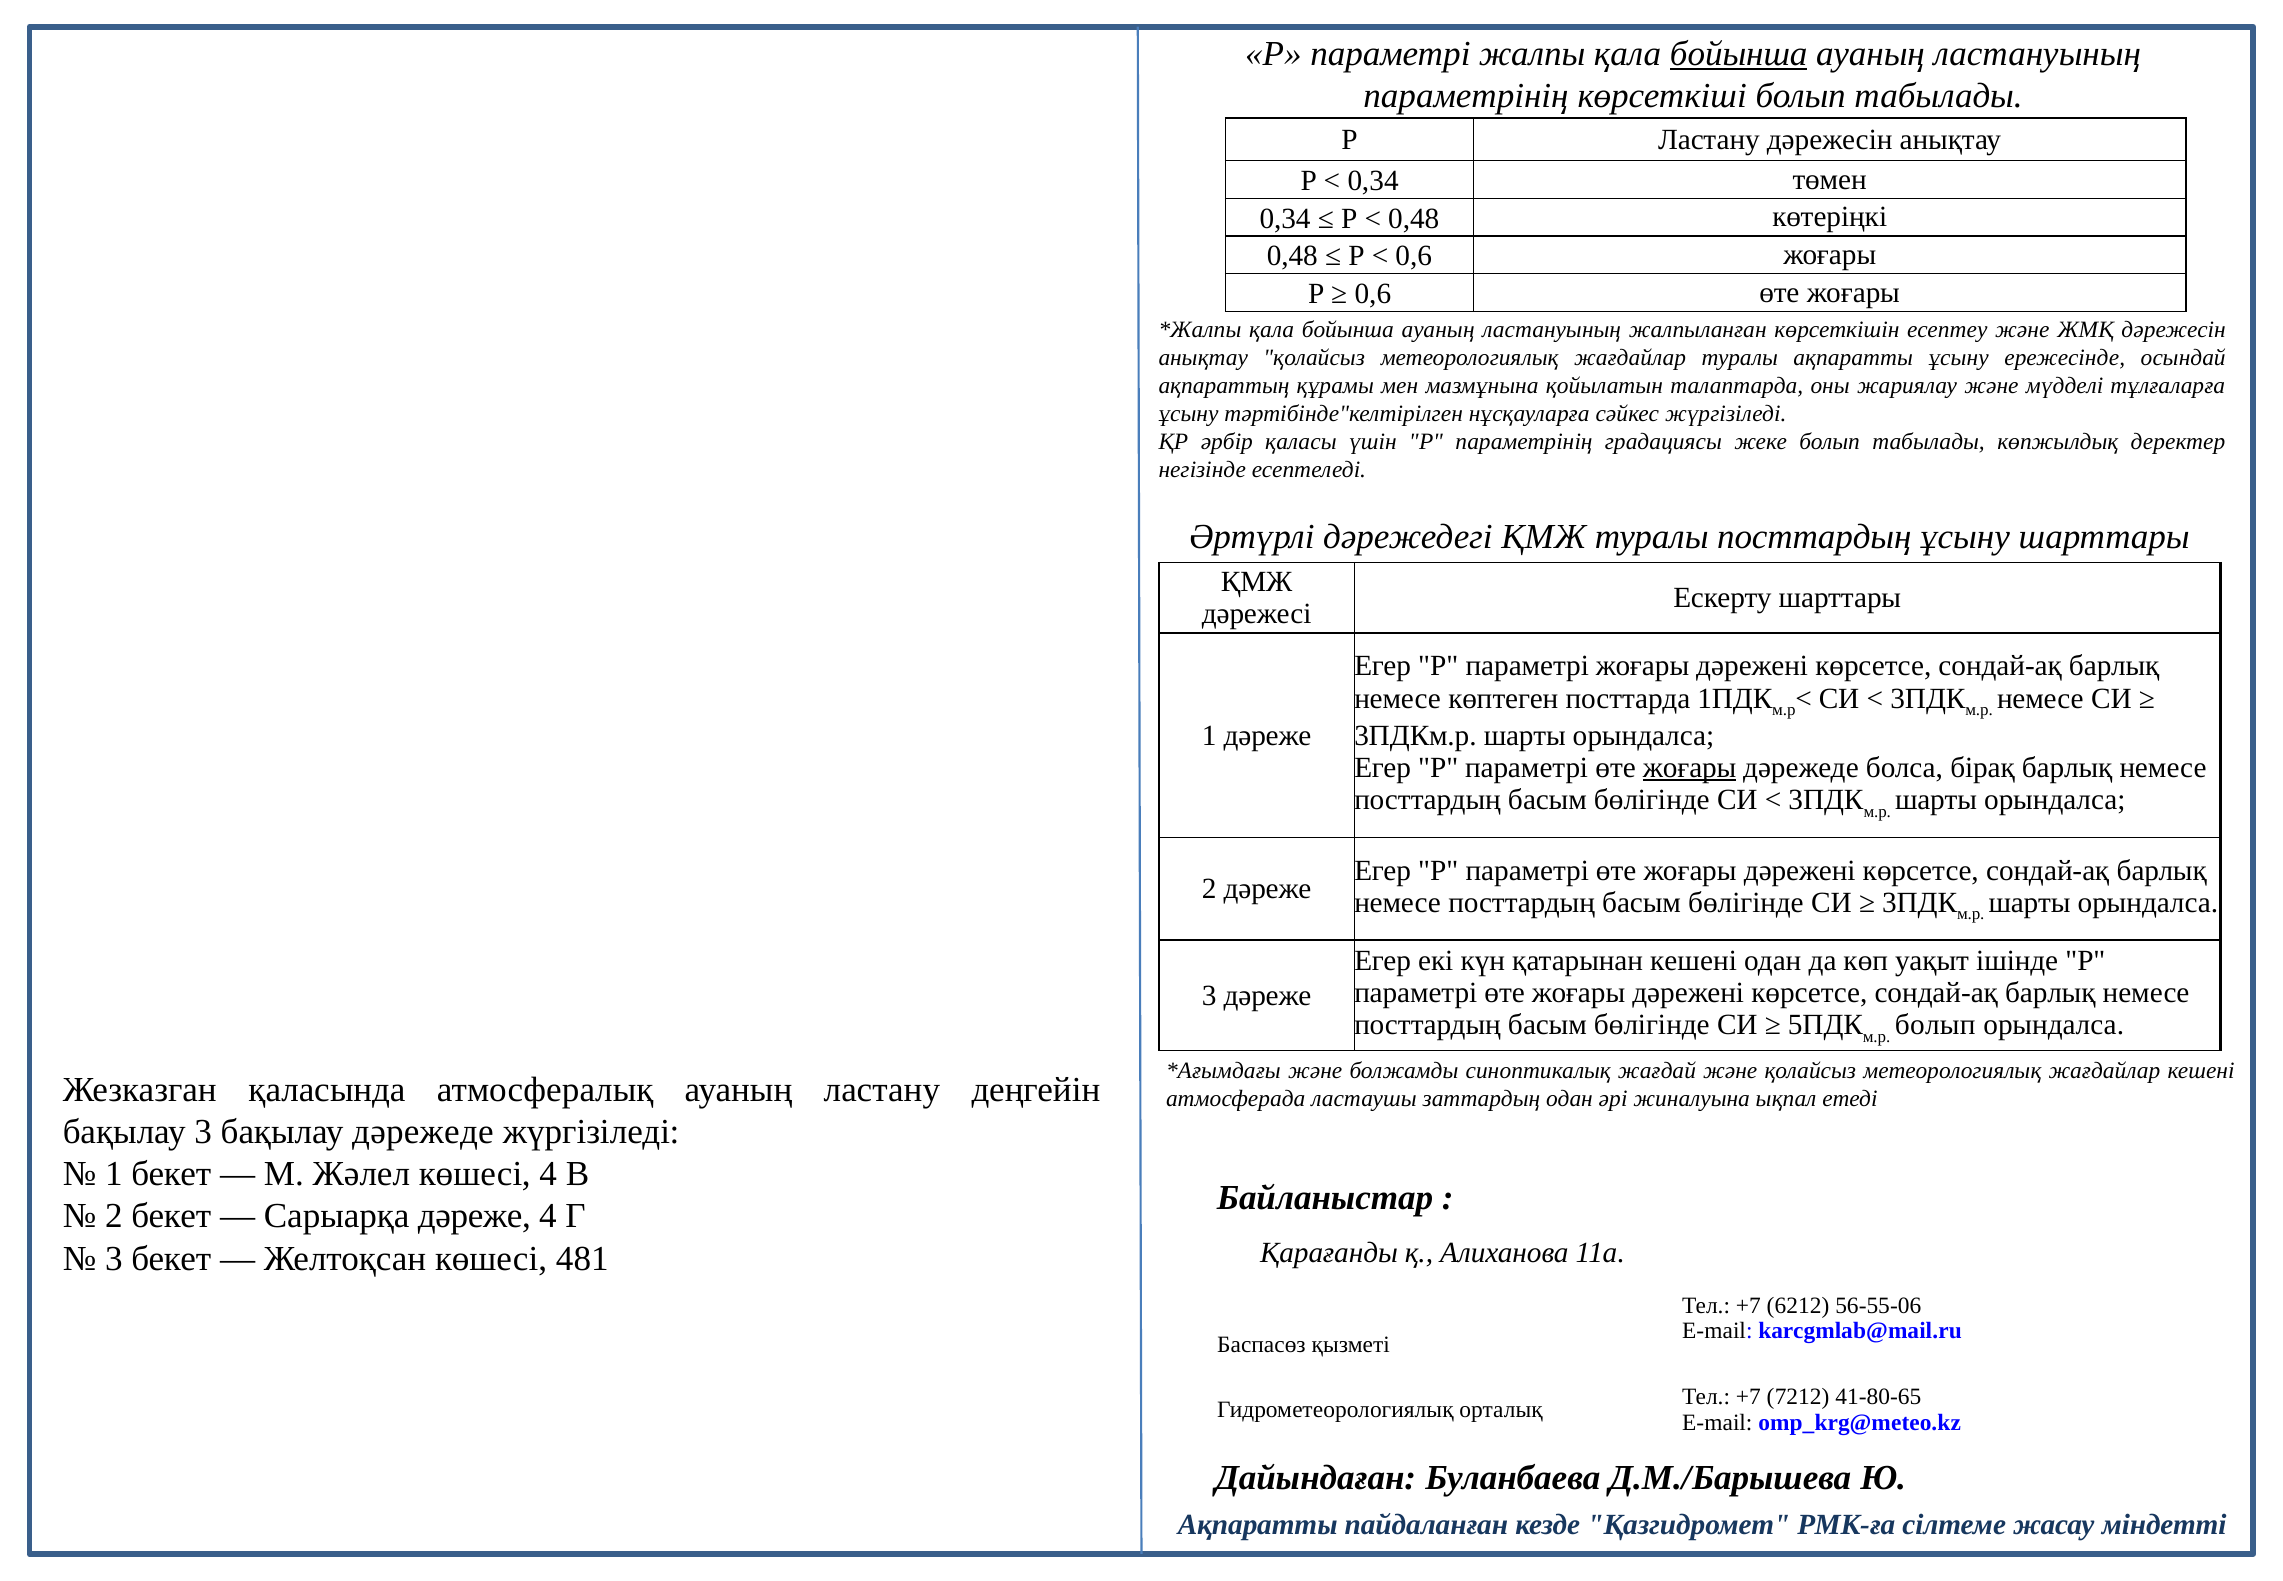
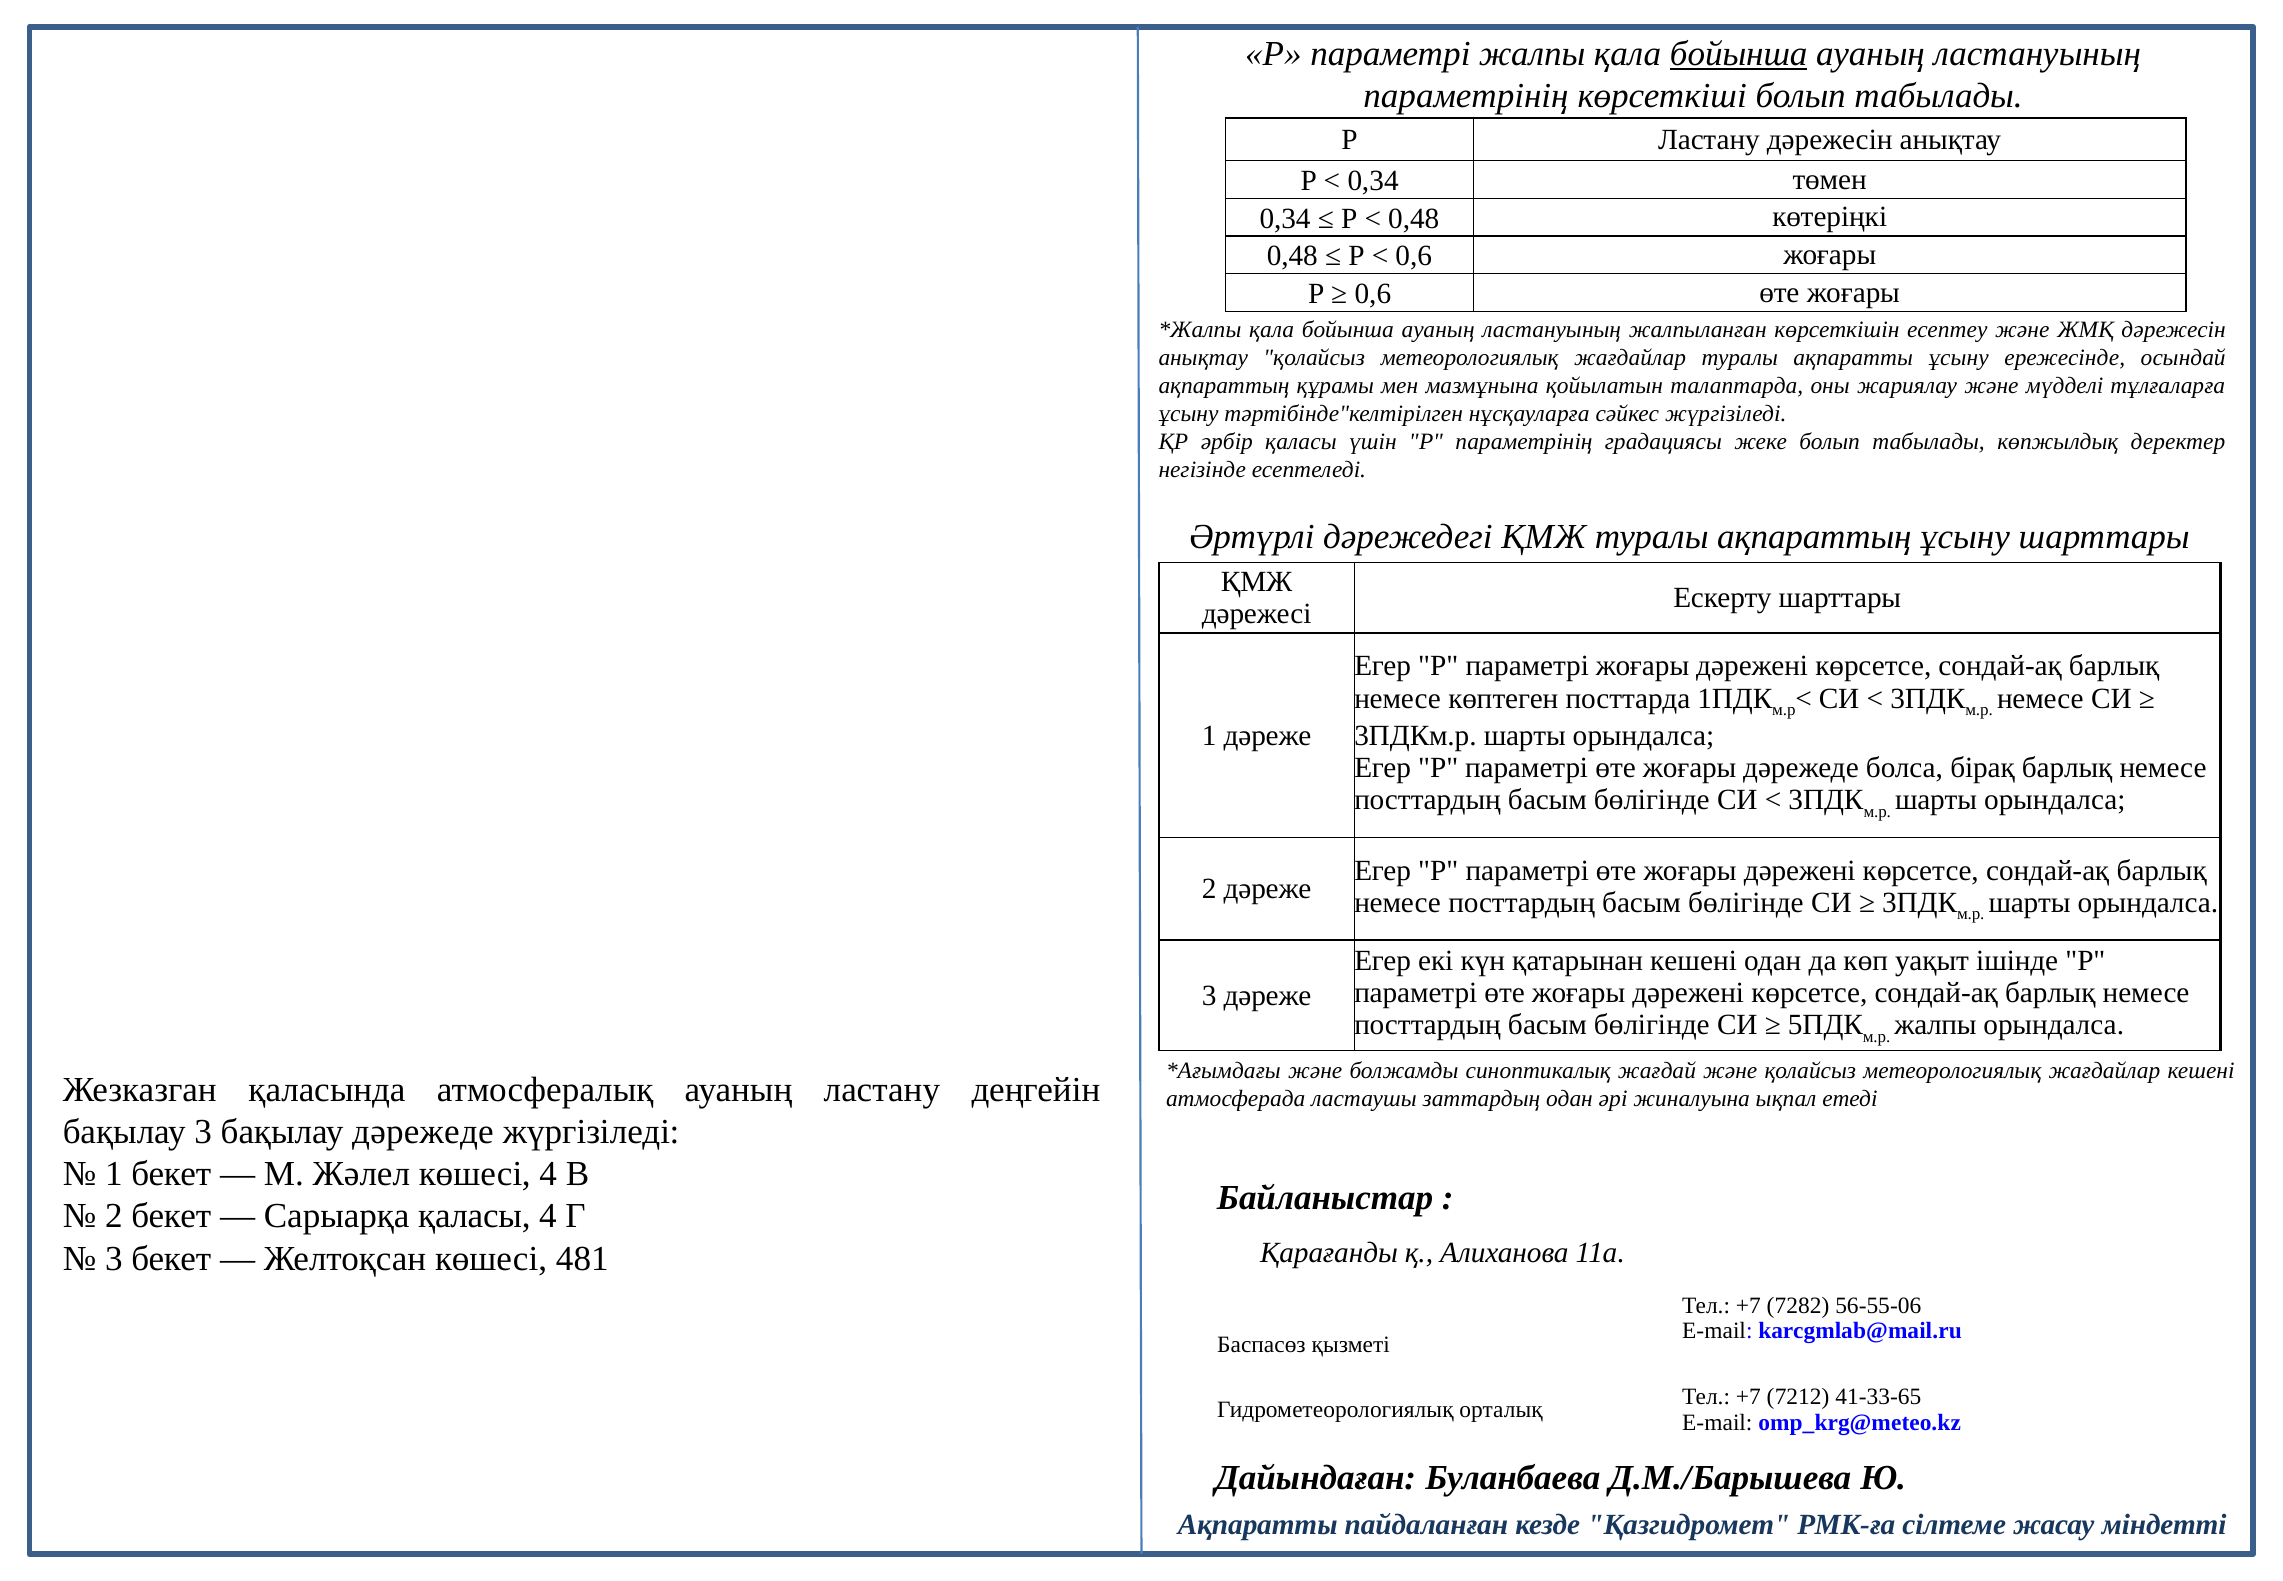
туралы посттардың: посттардың -> ақпараттың
жоғары at (1690, 767) underline: present -> none
болып at (1935, 1025): болып -> жалпы
Сарыарқа дәреже: дәреже -> қаласы
6212: 6212 -> 7282
41-80-65: 41-80-65 -> 41-33-65
